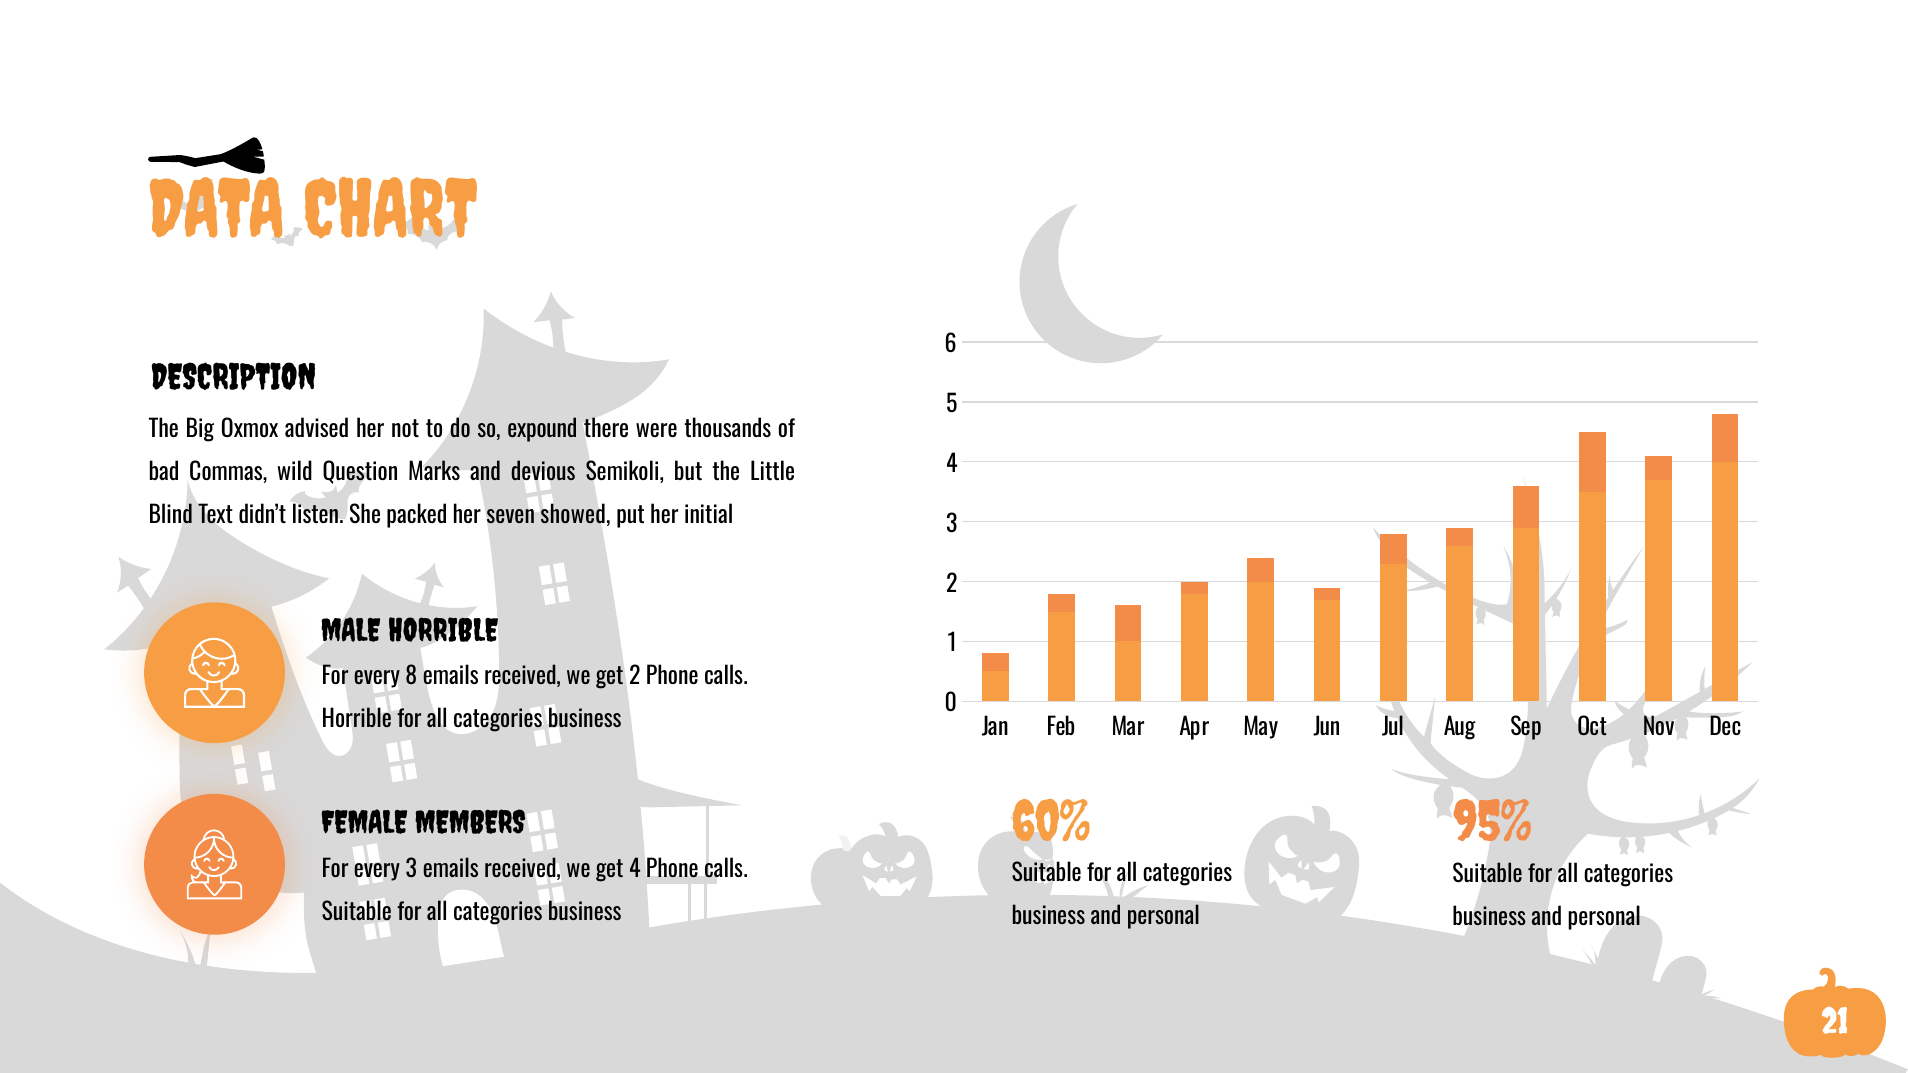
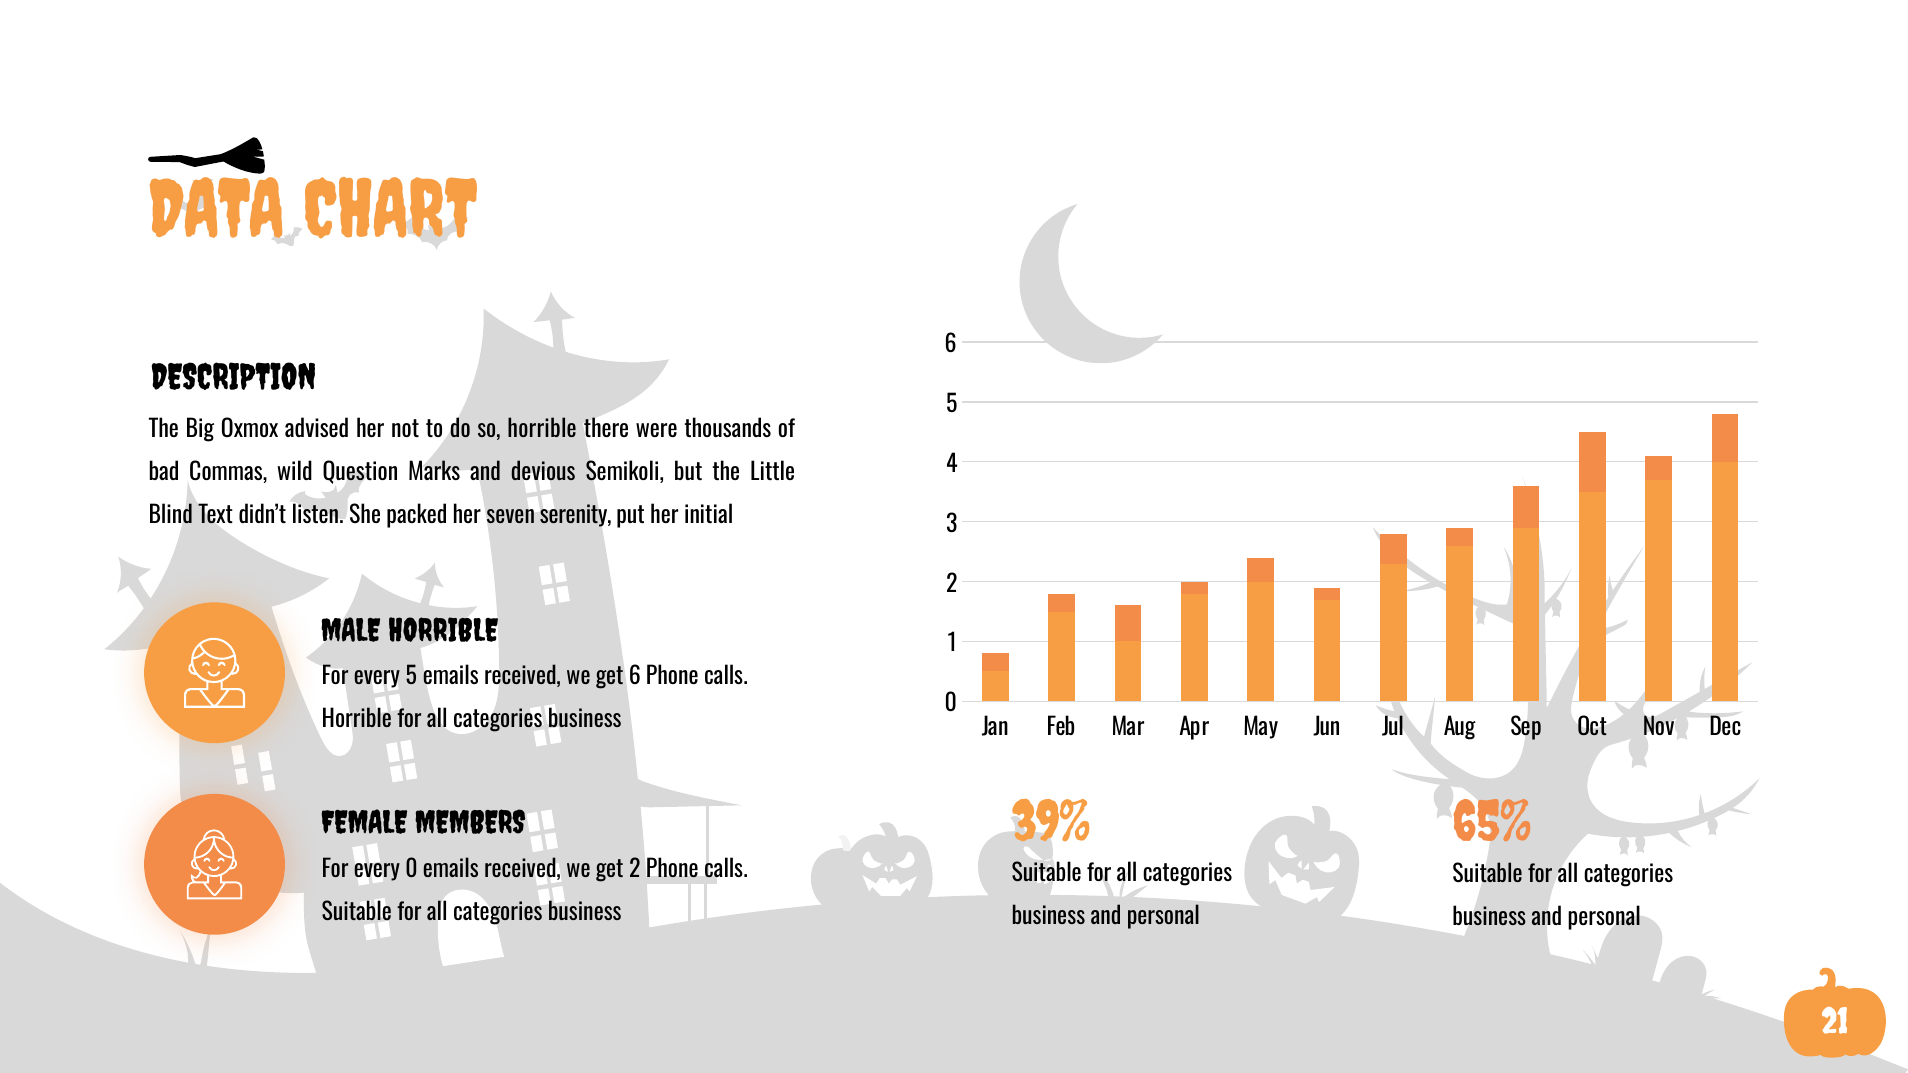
so expound: expound -> horrible
showed: showed -> serenity
every 8: 8 -> 5
get 2: 2 -> 6
60%: 60% -> 39%
95%: 95% -> 65%
every 3: 3 -> 0
get 4: 4 -> 2
